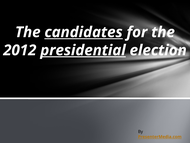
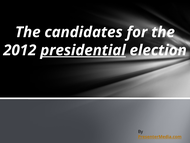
candidates underline: present -> none
